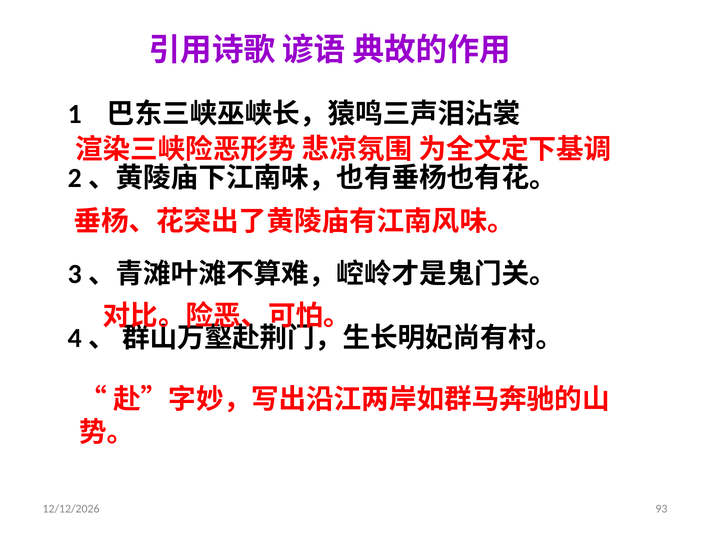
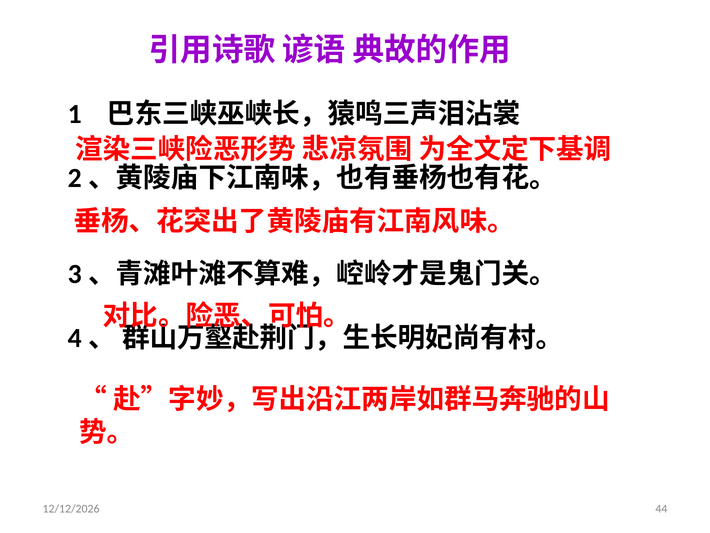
93: 93 -> 44
